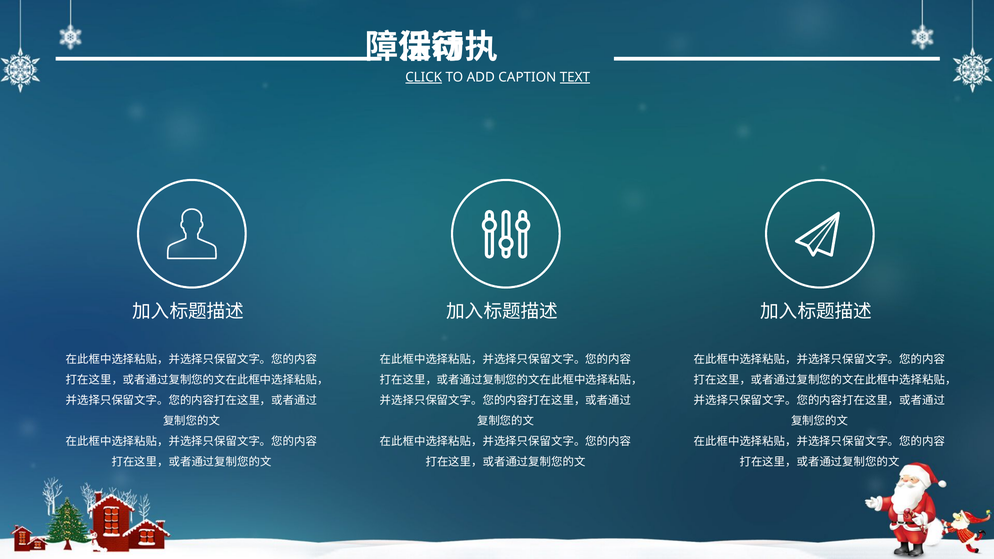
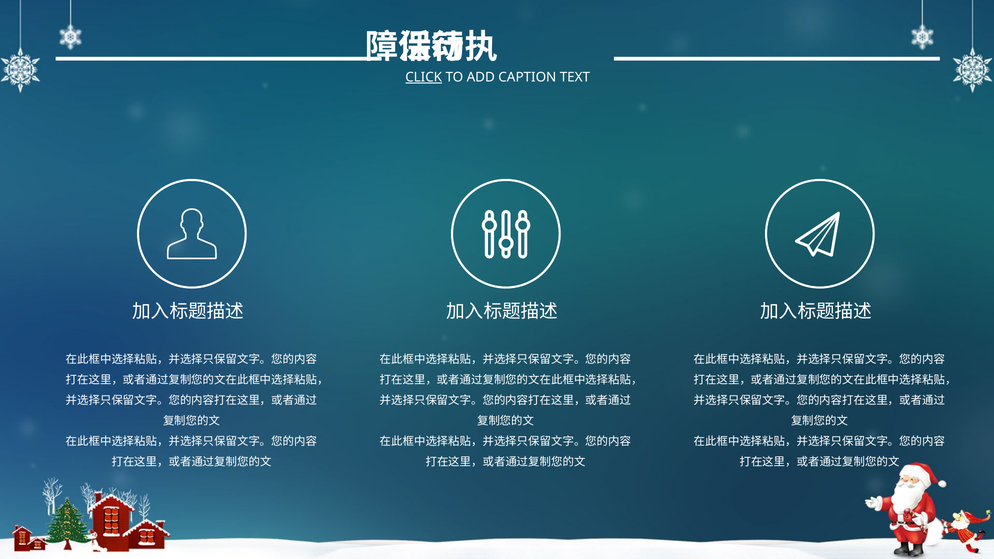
TEXT underline: present -> none
